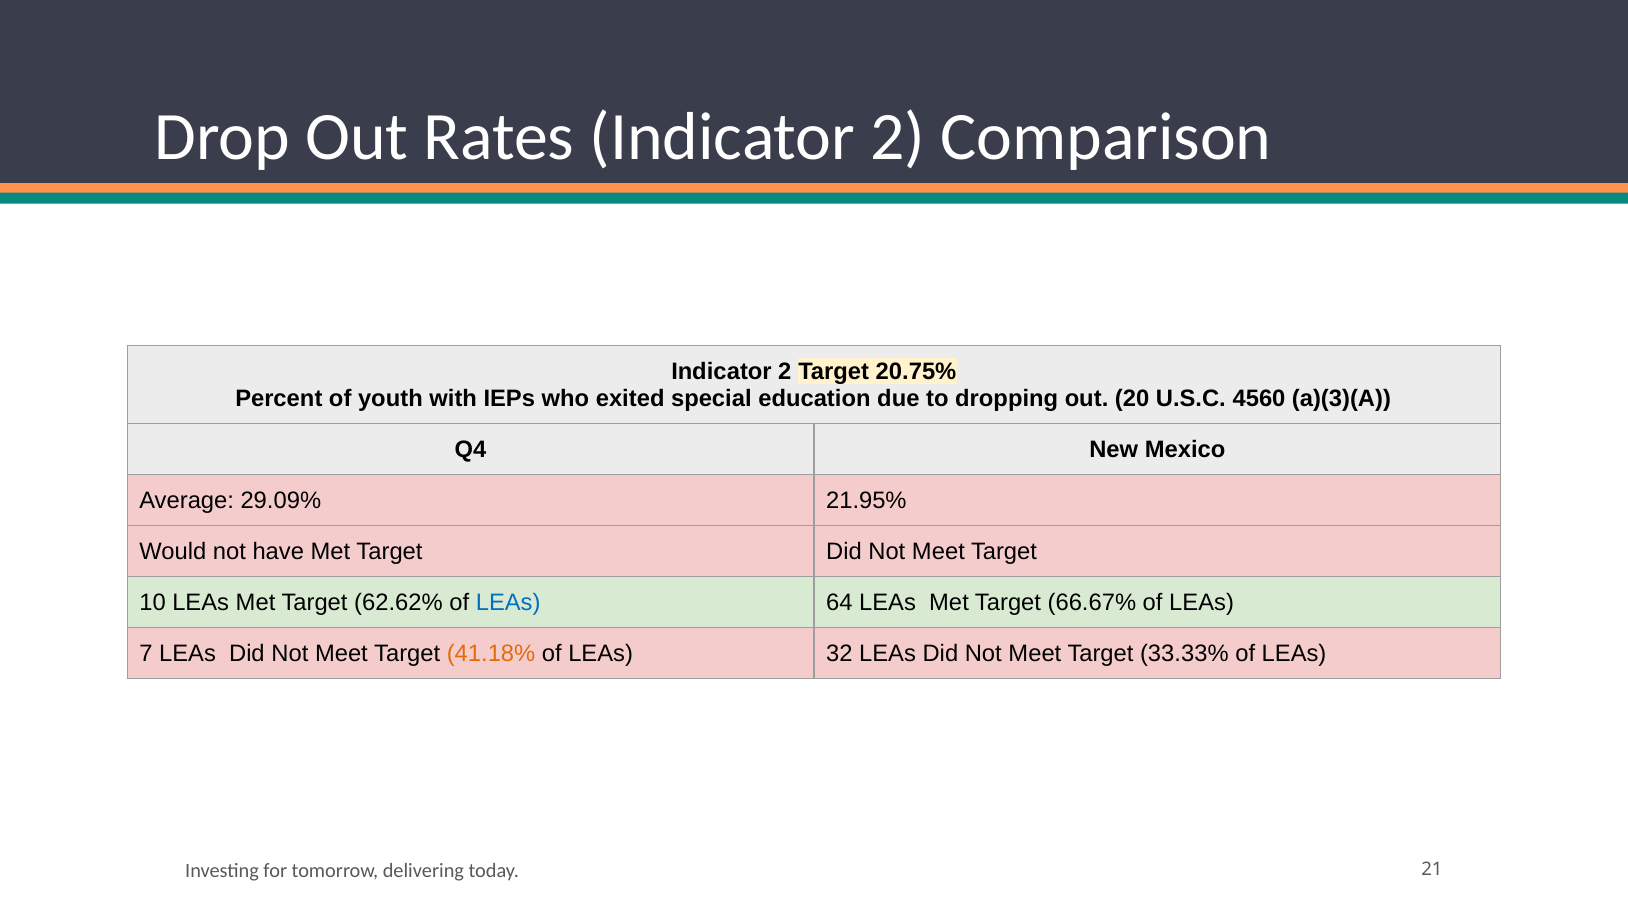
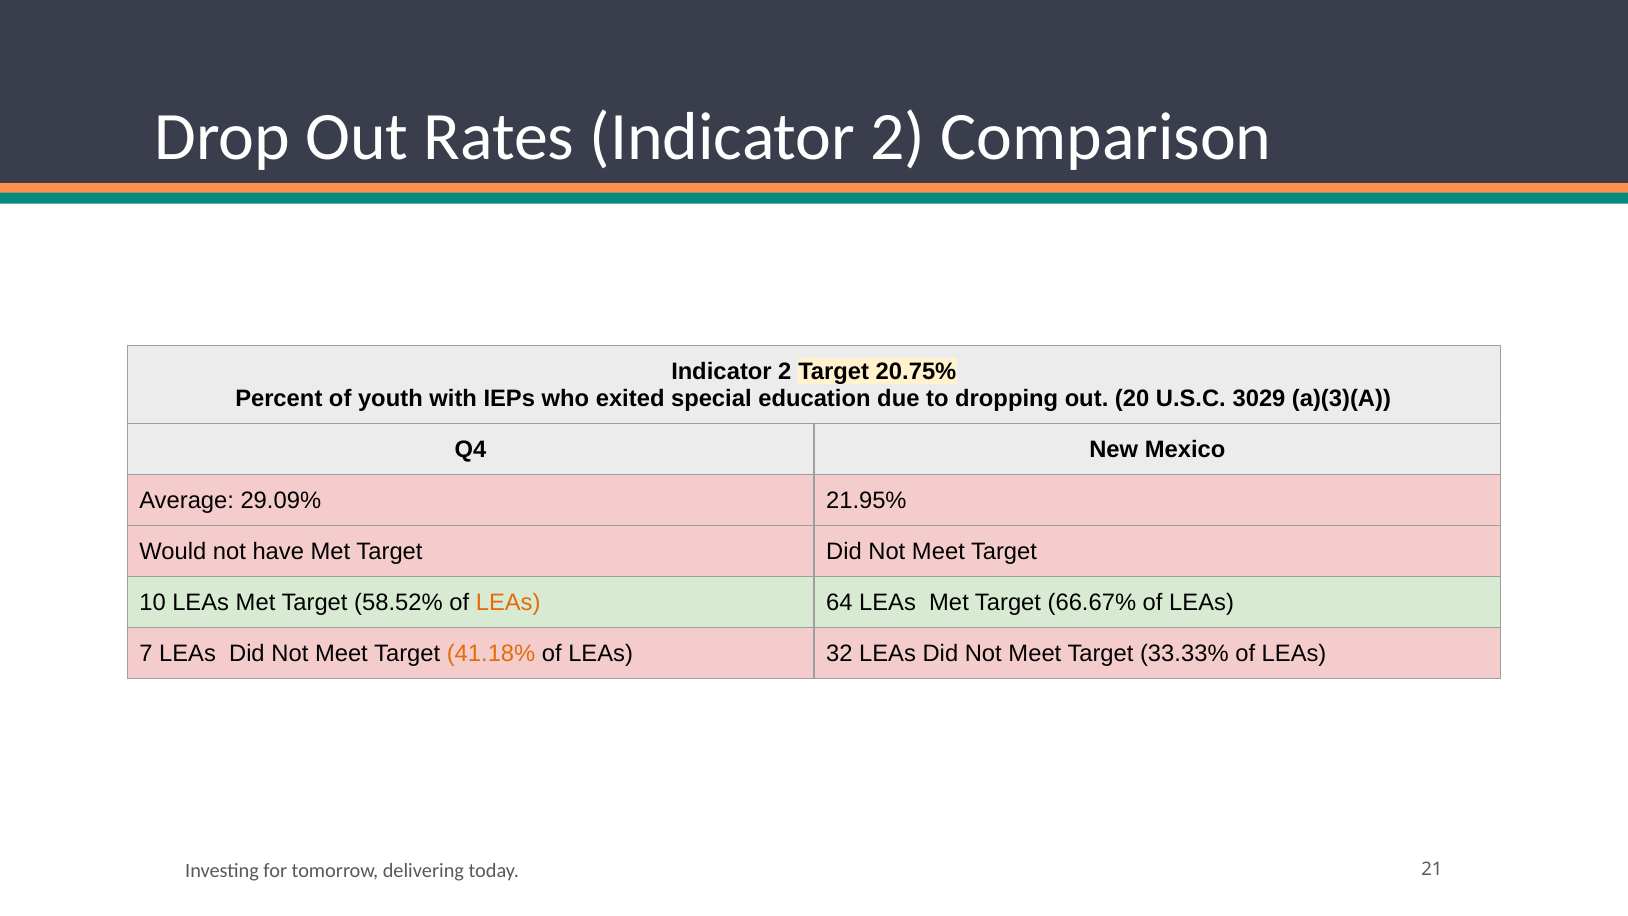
4560: 4560 -> 3029
62.62%: 62.62% -> 58.52%
LEAs at (508, 602) colour: blue -> orange
